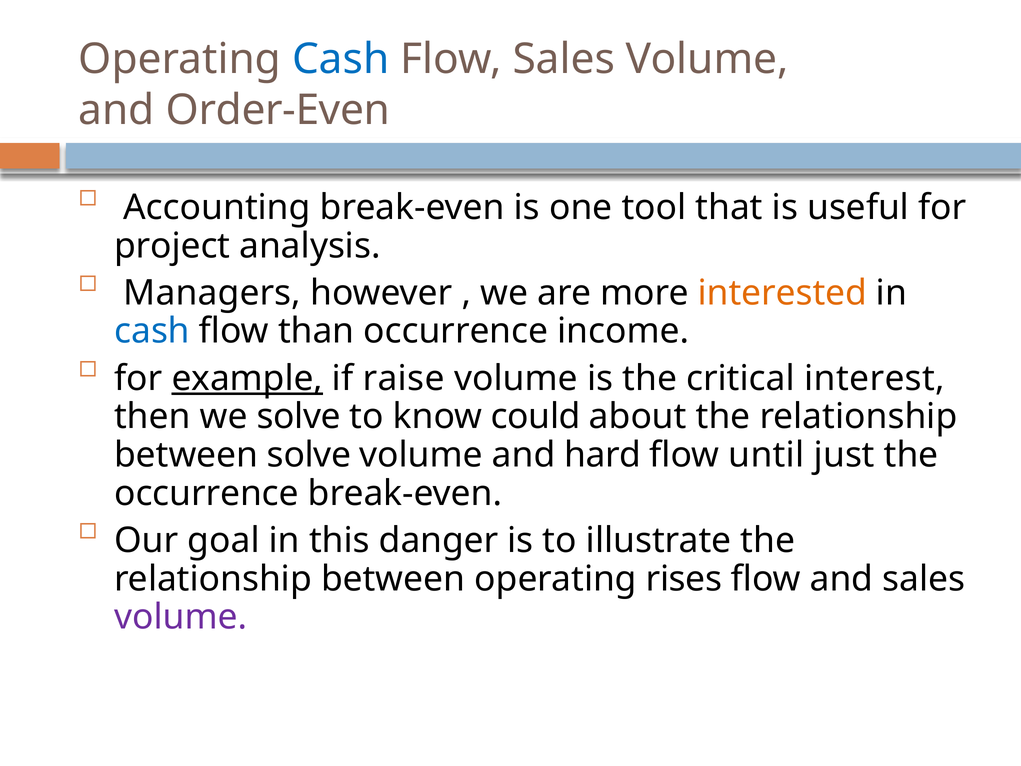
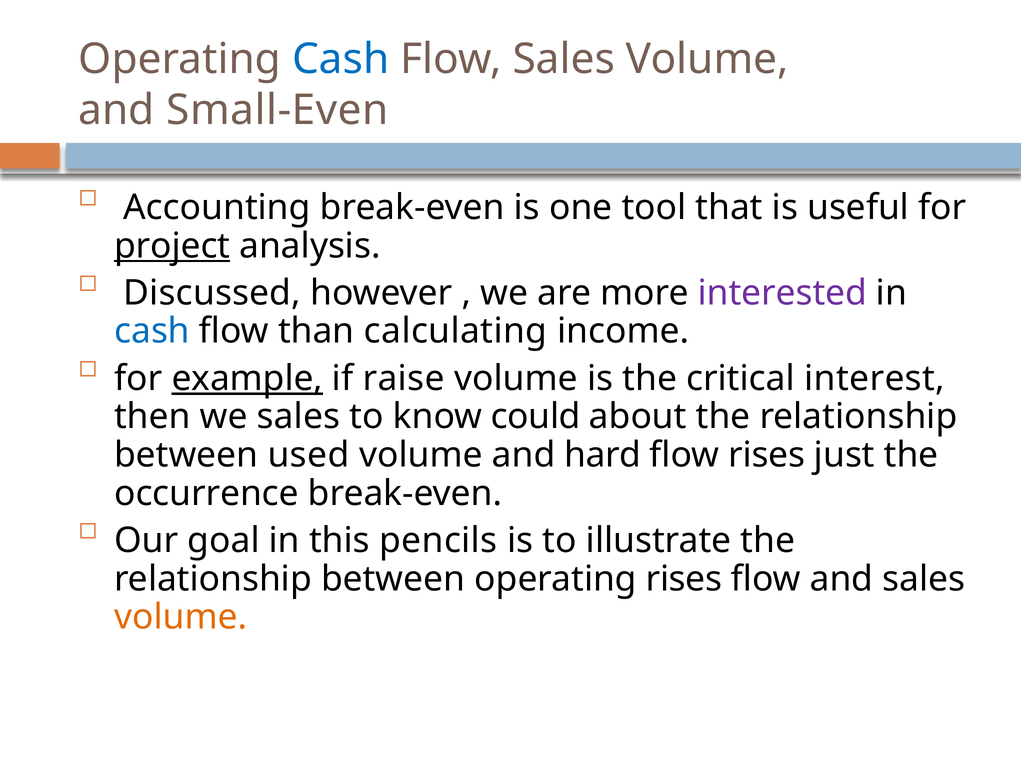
Order-Even: Order-Even -> Small-Even
project underline: none -> present
Managers: Managers -> Discussed
interested colour: orange -> purple
than occurrence: occurrence -> calculating
we solve: solve -> sales
between solve: solve -> used
flow until: until -> rises
danger: danger -> pencils
volume at (181, 617) colour: purple -> orange
